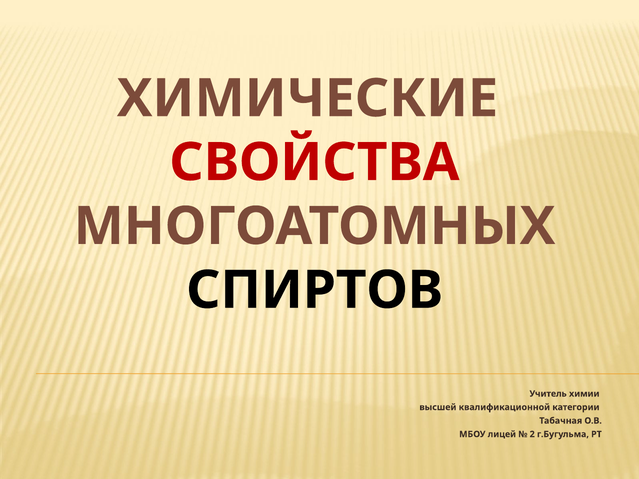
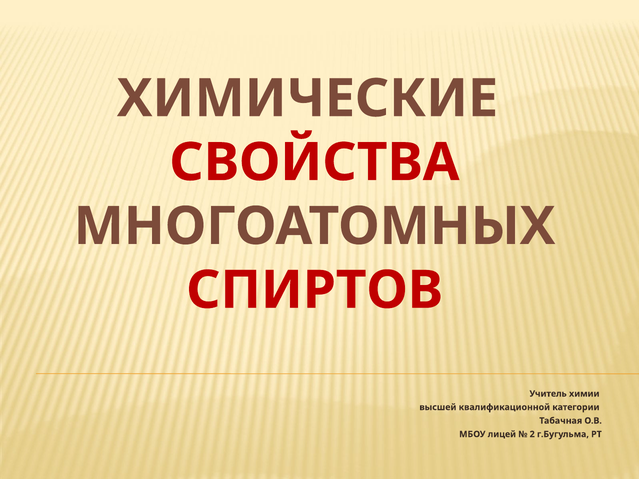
СПИРТОВ colour: black -> red
